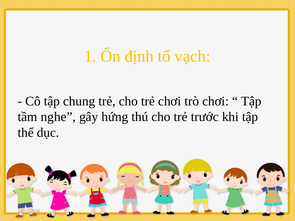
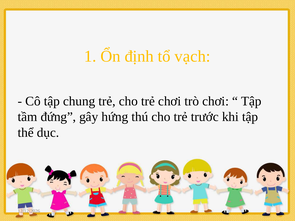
nghe: nghe -> đứng
